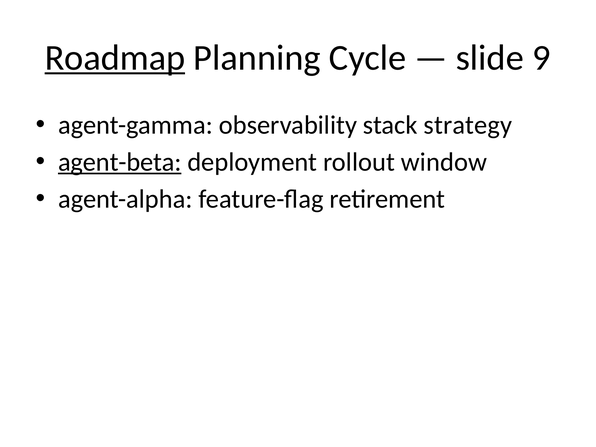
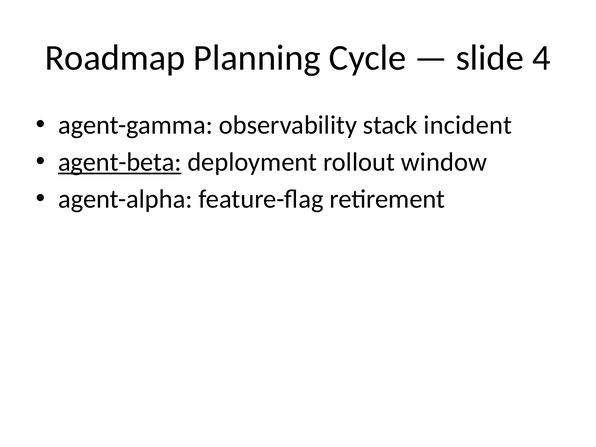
Roadmap underline: present -> none
9: 9 -> 4
strategy: strategy -> incident
